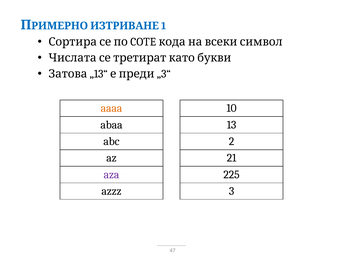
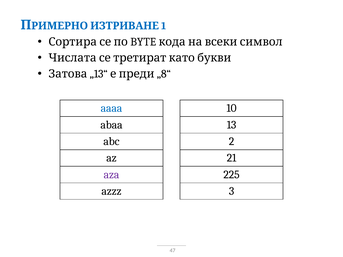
COTE: COTE -> BYTE
„3“: „3“ -> „8“
aaaa colour: orange -> blue
